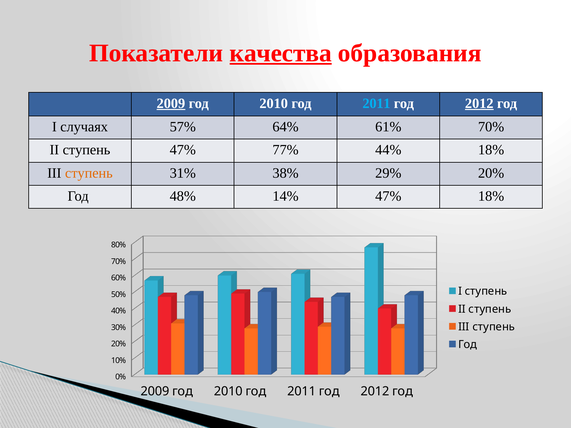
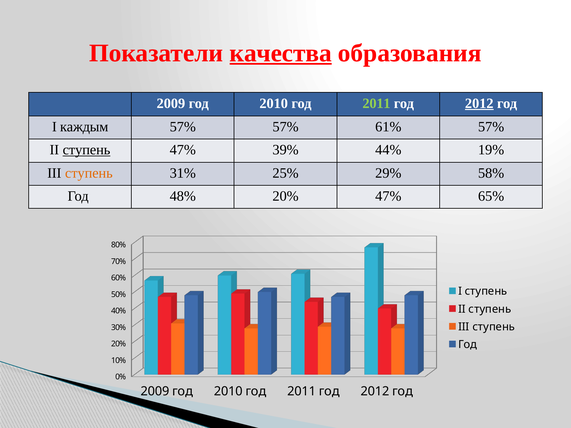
2009 at (171, 103) underline: present -> none
2011 at (376, 103) colour: light blue -> light green
случаях: случаях -> каждым
57% 64%: 64% -> 57%
61% 70%: 70% -> 57%
ступень at (86, 150) underline: none -> present
77%: 77% -> 39%
44% 18%: 18% -> 19%
38%: 38% -> 25%
29% 20%: 20% -> 58%
48% 14%: 14% -> 20%
47% 18%: 18% -> 65%
